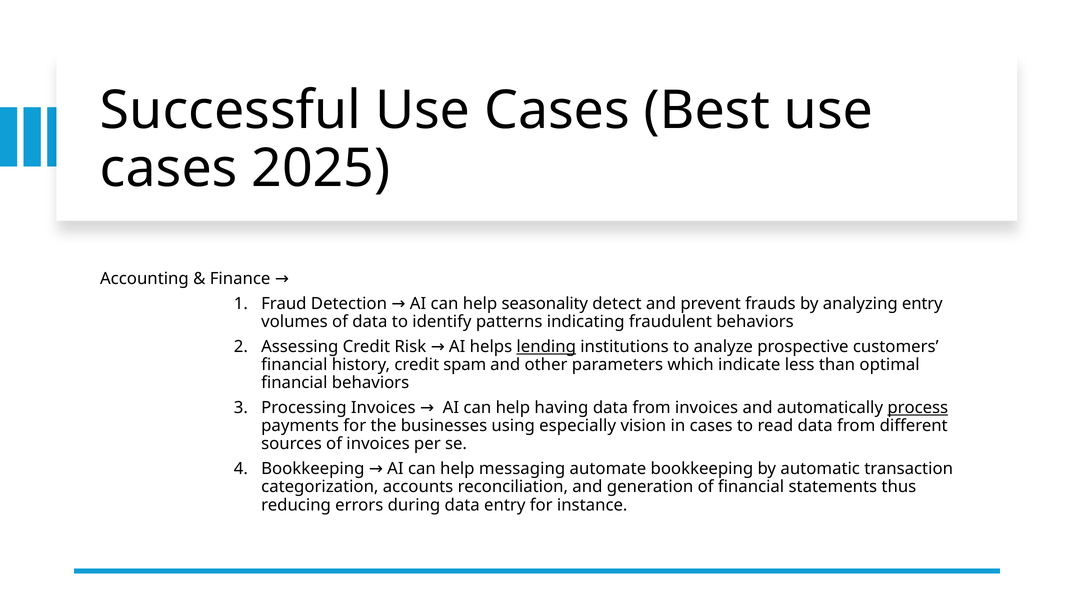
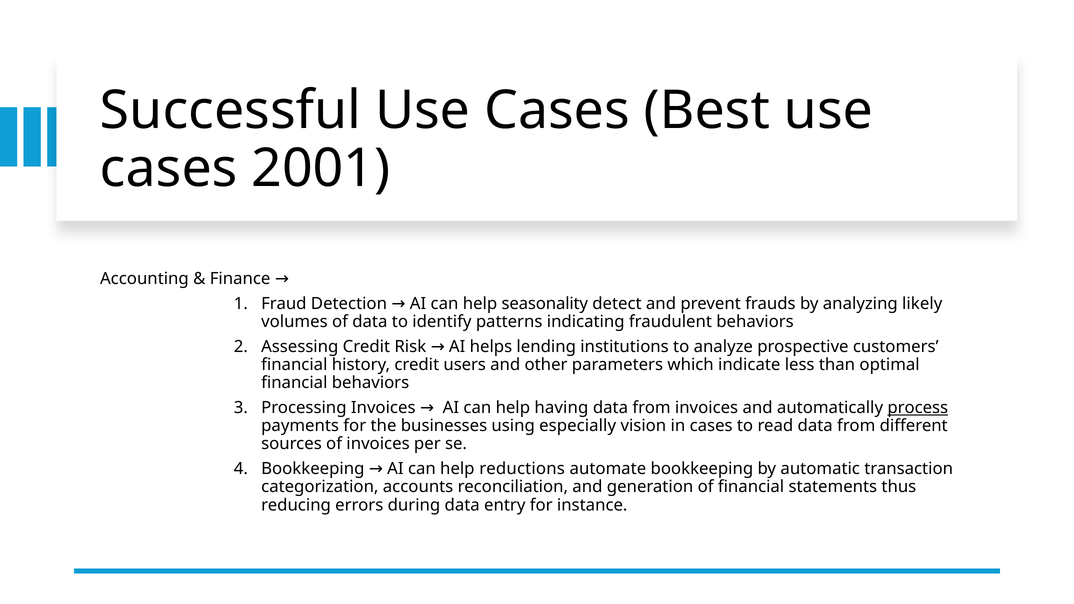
2025: 2025 -> 2001
analyzing entry: entry -> likely
lending underline: present -> none
spam: spam -> users
messaging: messaging -> reductions
